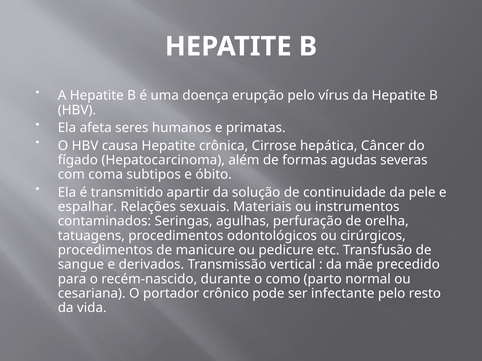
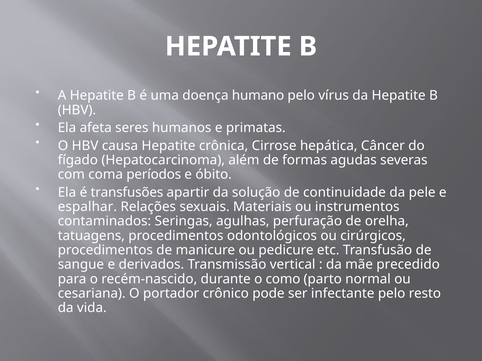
erupção: erupção -> humano
subtipos: subtipos -> períodos
transmitido: transmitido -> transfusões
